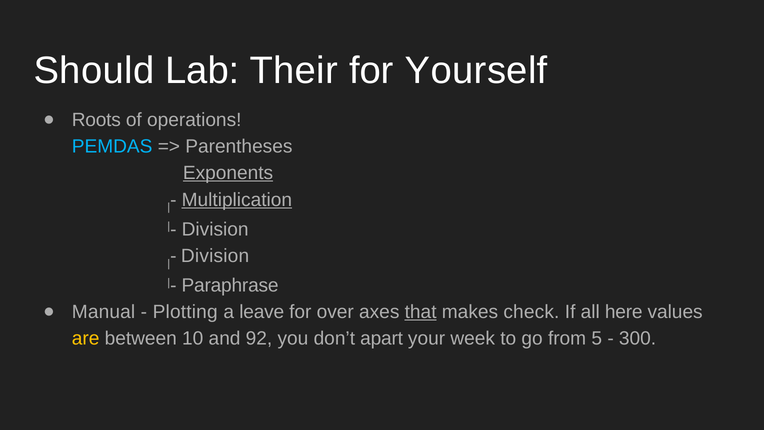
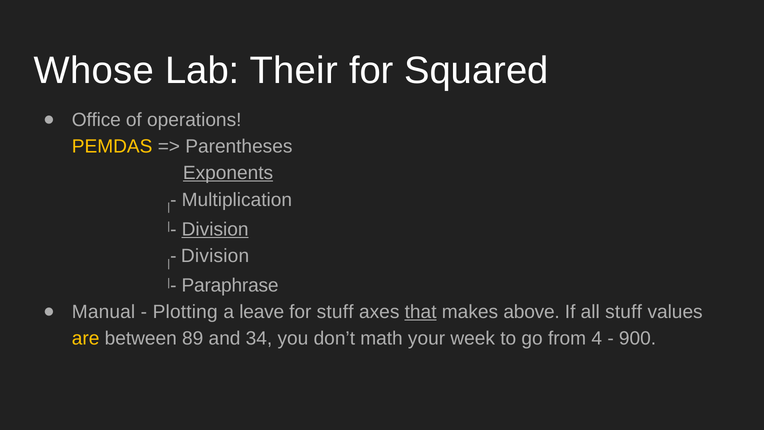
Should: Should -> Whose
Yourself: Yourself -> Squared
Roots: Roots -> Office
PEMDAS colour: light blue -> yellow
Multiplication underline: present -> none
Division at (215, 229) underline: none -> present
for over: over -> stuff
check: check -> above
all here: here -> stuff
10: 10 -> 89
92: 92 -> 34
apart: apart -> math
5: 5 -> 4
300: 300 -> 900
